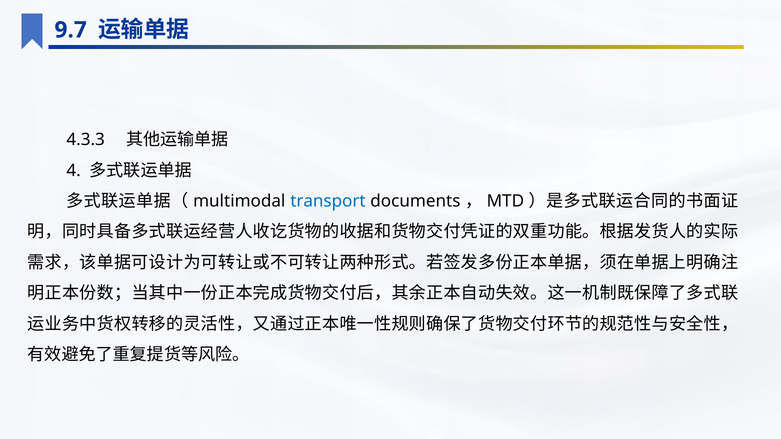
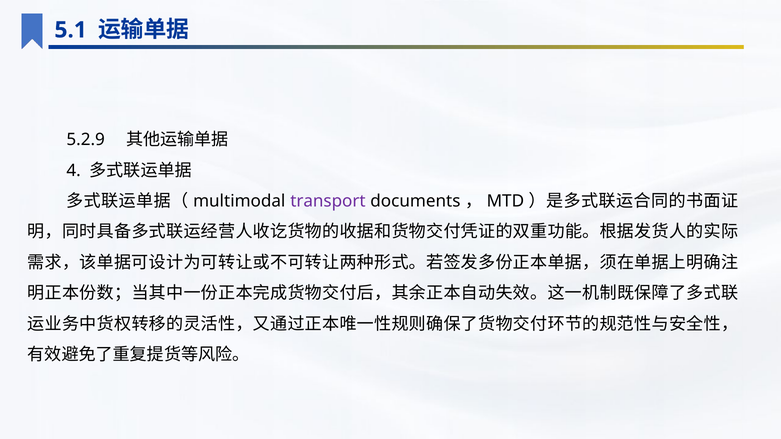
9.7: 9.7 -> 5.1
4.3.3: 4.3.3 -> 5.2.9
transport colour: blue -> purple
